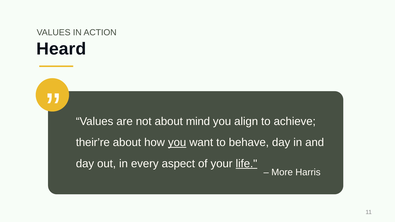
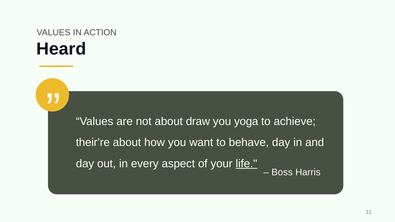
mind: mind -> draw
align: align -> yoga
you at (177, 143) underline: present -> none
More: More -> Boss
